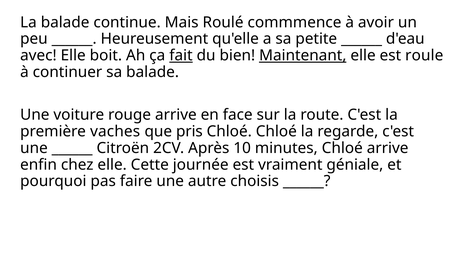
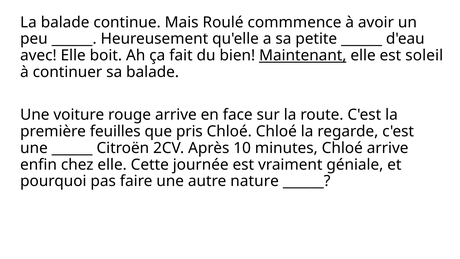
fait underline: present -> none
roule: roule -> soleil
vaches: vaches -> feuilles
choisis: choisis -> nature
